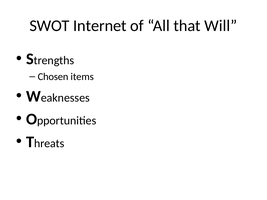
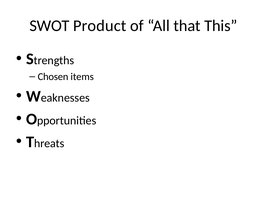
Internet: Internet -> Product
Will: Will -> This
